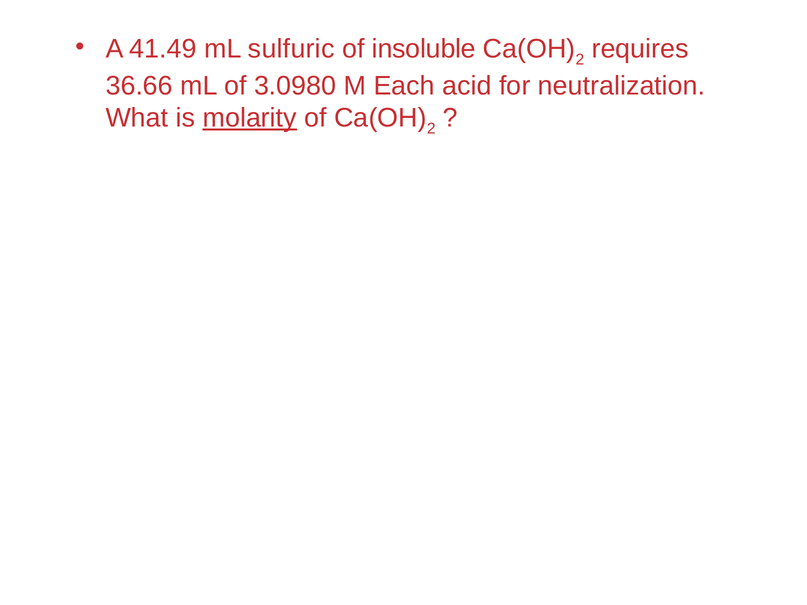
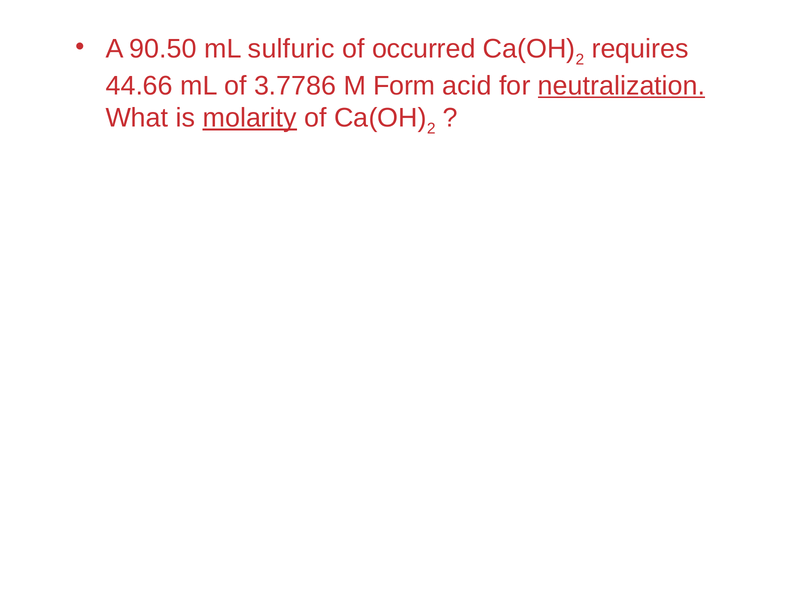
41.49: 41.49 -> 90.50
insoluble: insoluble -> occurred
36.66: 36.66 -> 44.66
3.0980: 3.0980 -> 3.7786
Each: Each -> Form
neutralization underline: none -> present
